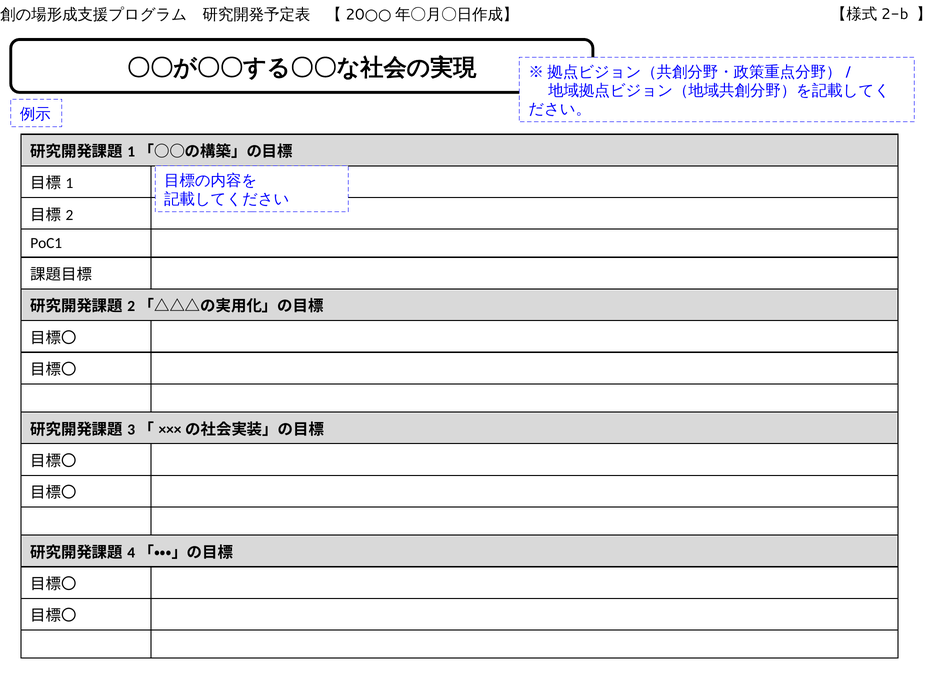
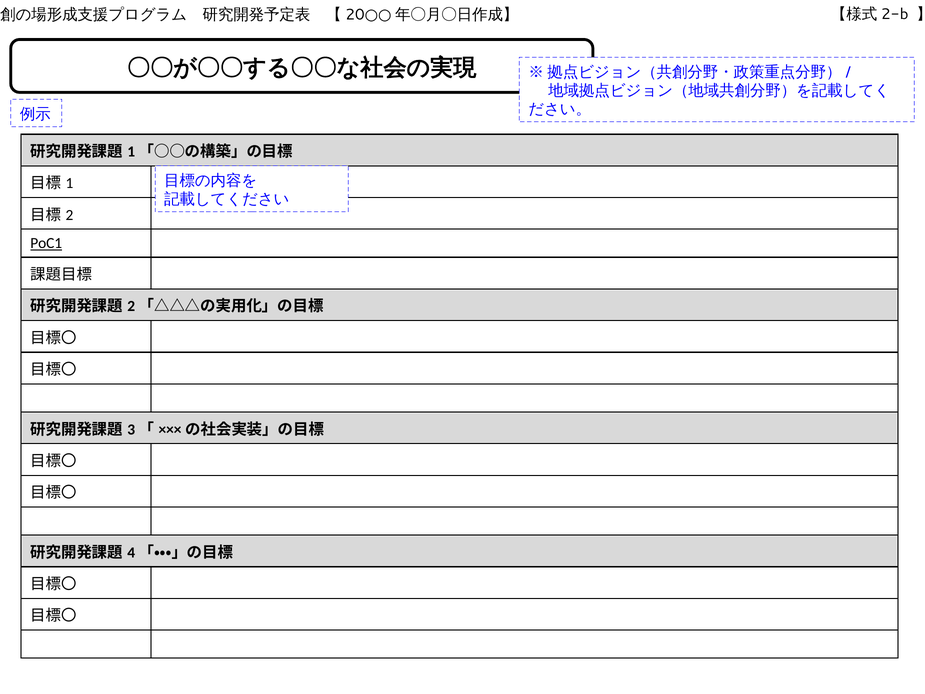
PoC1 underline: none -> present
